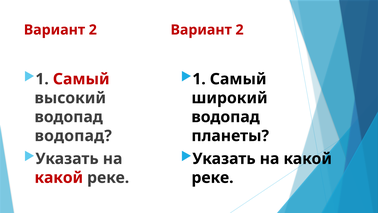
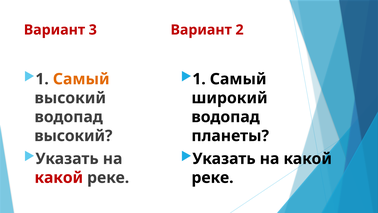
2 at (93, 30): 2 -> 3
Самый at (81, 79) colour: red -> orange
водопад at (73, 136): водопад -> высокий
